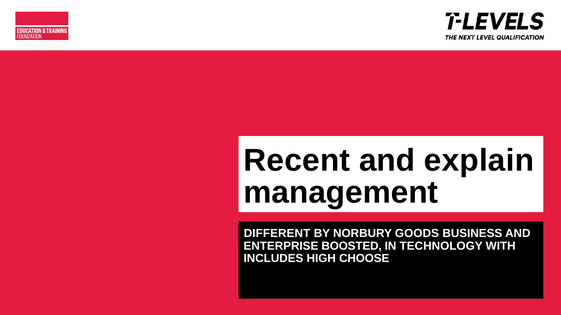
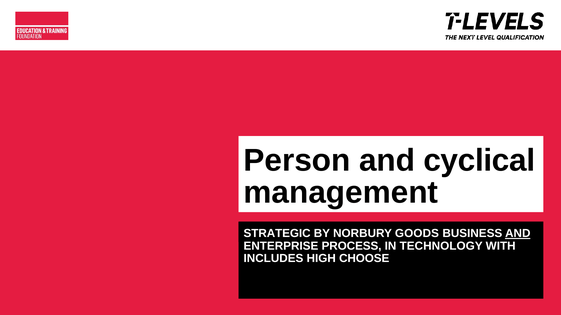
Recent: Recent -> Person
explain: explain -> cyclical
DIFFERENT: DIFFERENT -> STRATEGIC
AND at (518, 234) underline: none -> present
BOOSTED: BOOSTED -> PROCESS
